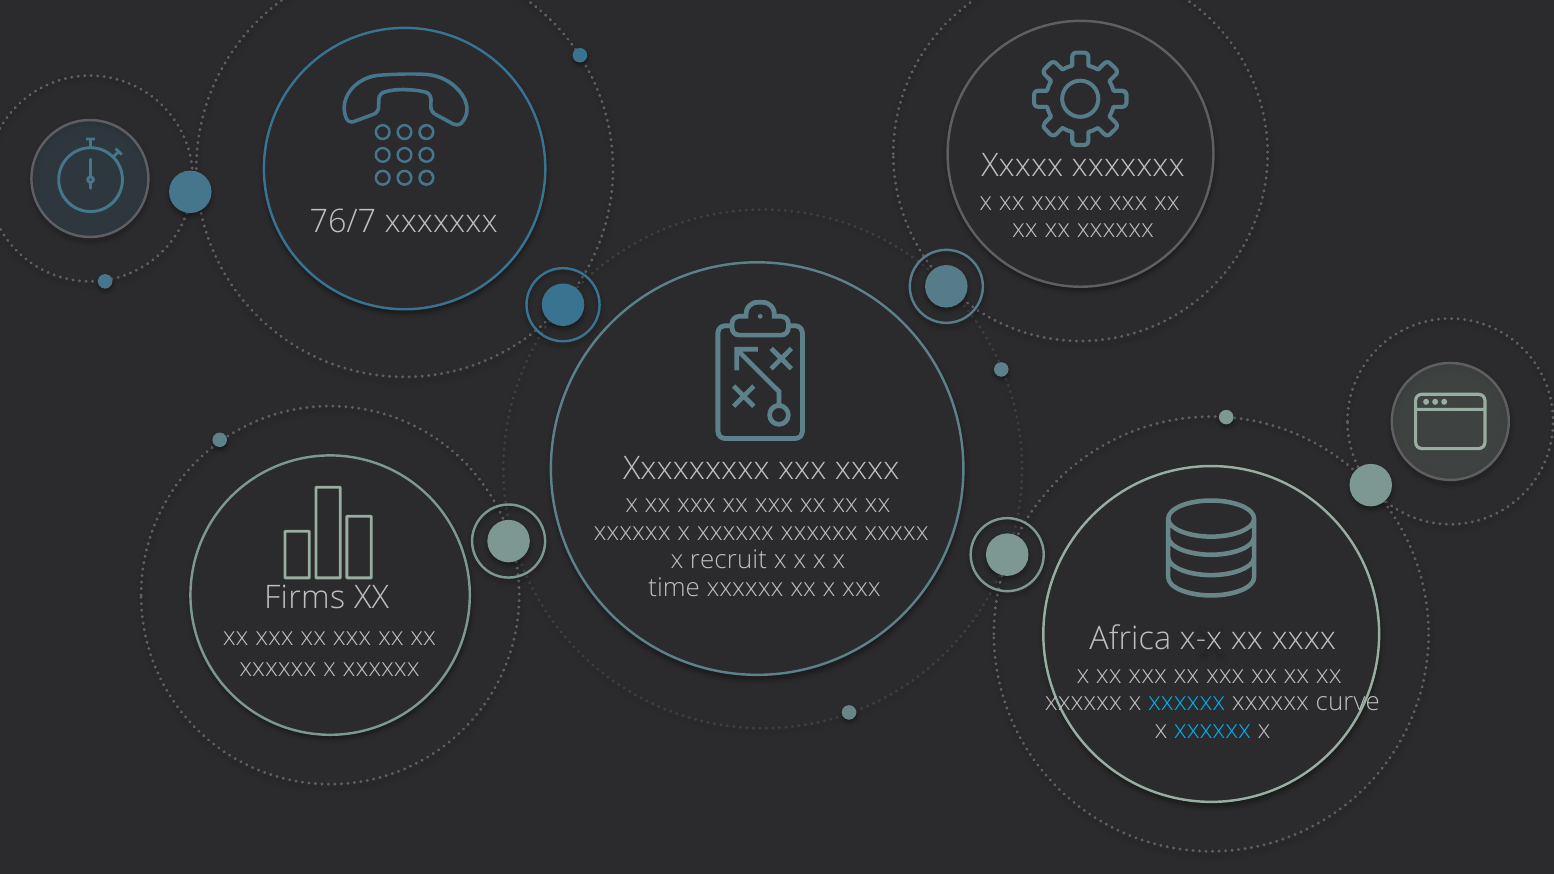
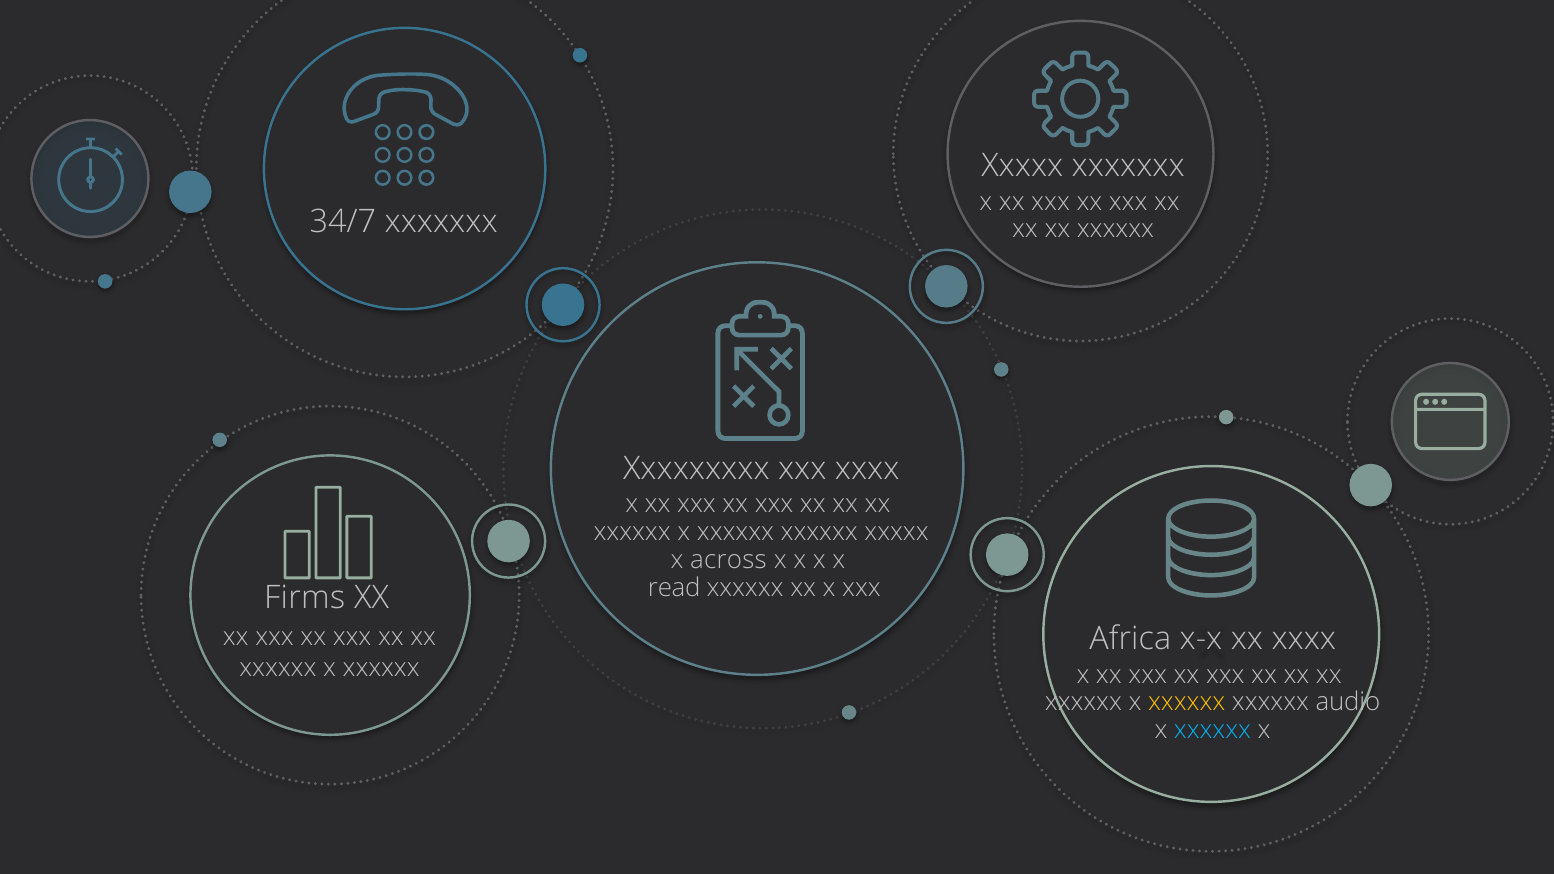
76/7: 76/7 -> 34/7
recruit: recruit -> across
time: time -> read
xxxxxx at (1187, 703) colour: light blue -> yellow
curve: curve -> audio
